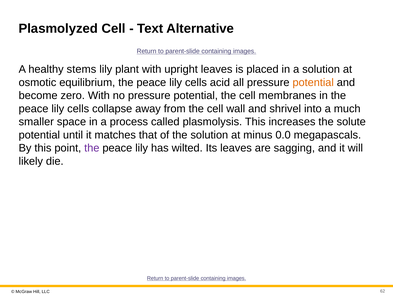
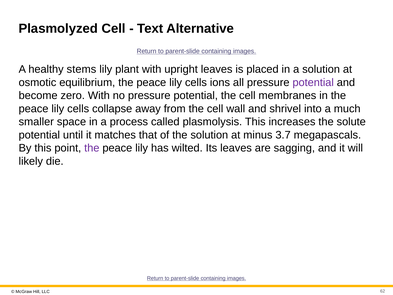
acid: acid -> ions
potential at (313, 82) colour: orange -> purple
0.0: 0.0 -> 3.7
